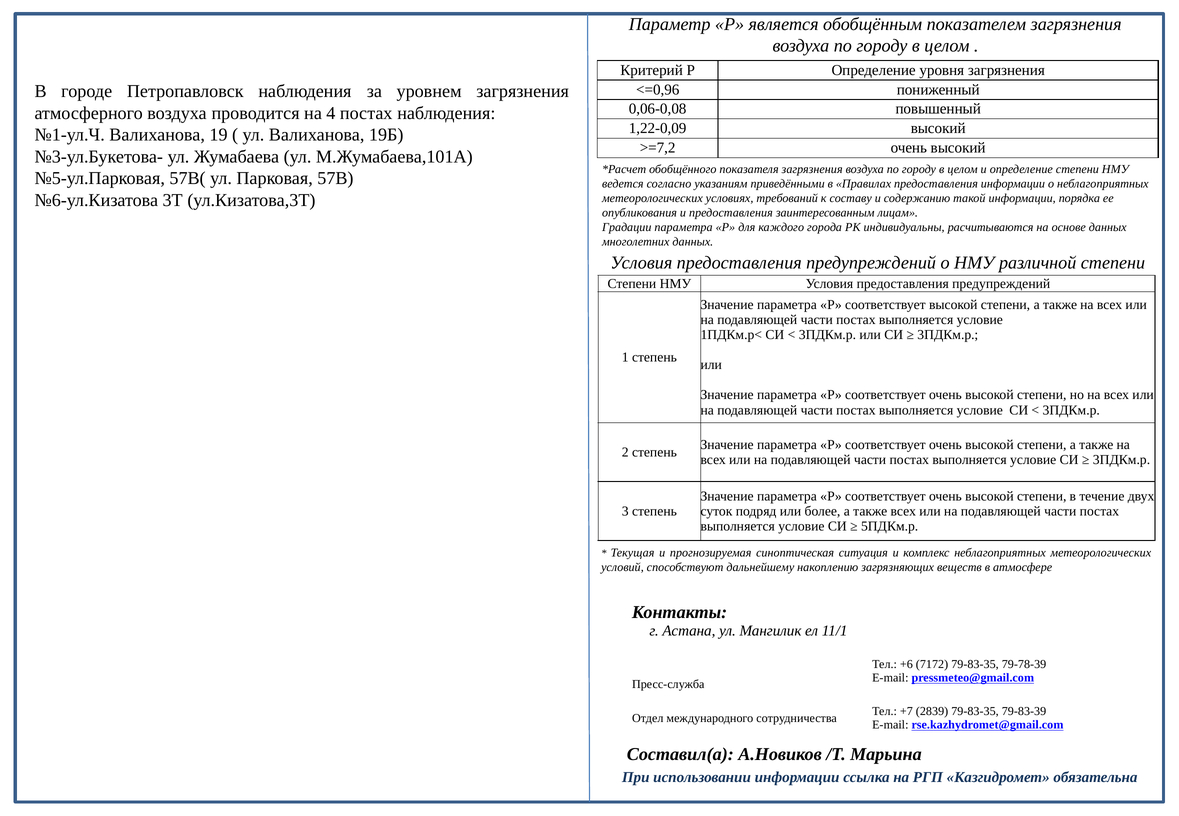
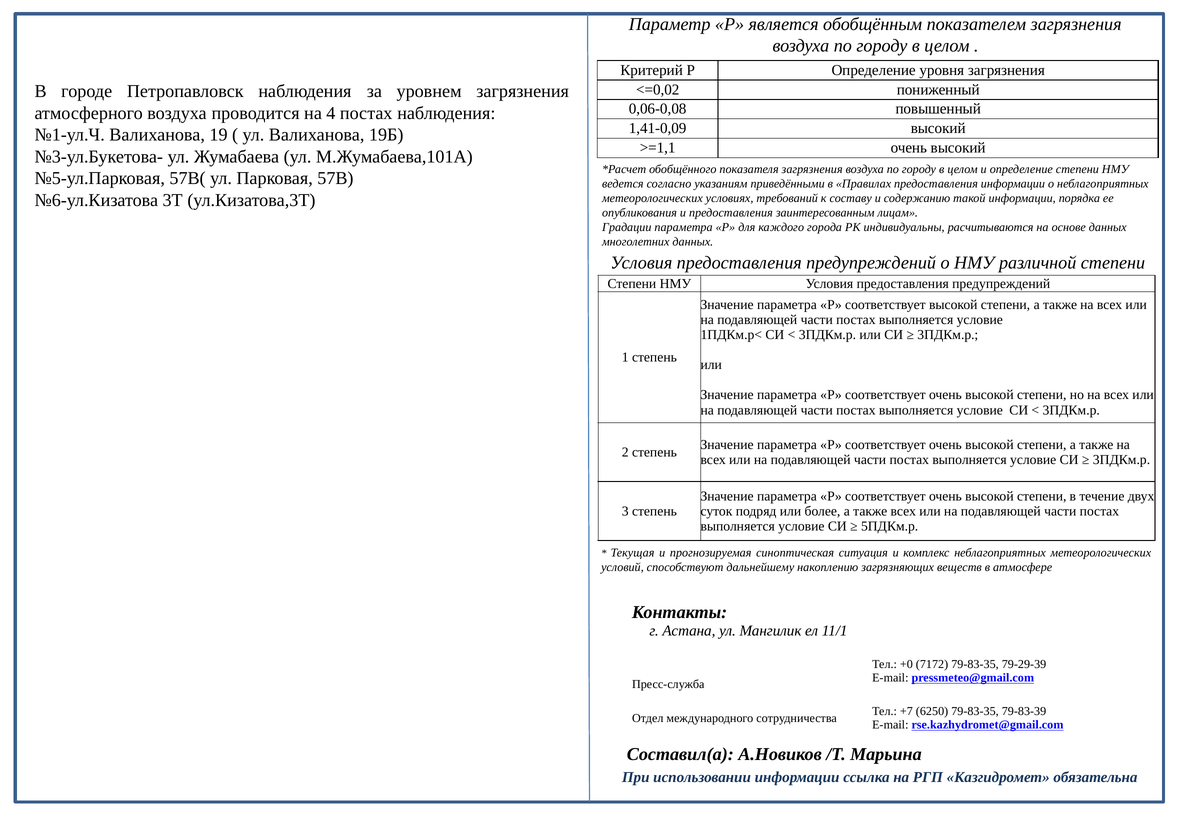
<=0,96: <=0,96 -> <=0,02
1,22-0,09: 1,22-0,09 -> 1,41-0,09
>=7,2: >=7,2 -> >=1,1
+6: +6 -> +0
79-78-39: 79-78-39 -> 79-29-39
2839: 2839 -> 6250
